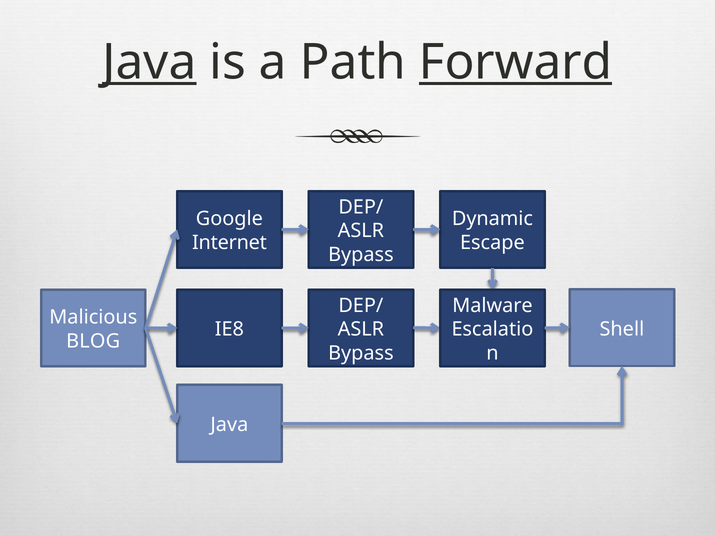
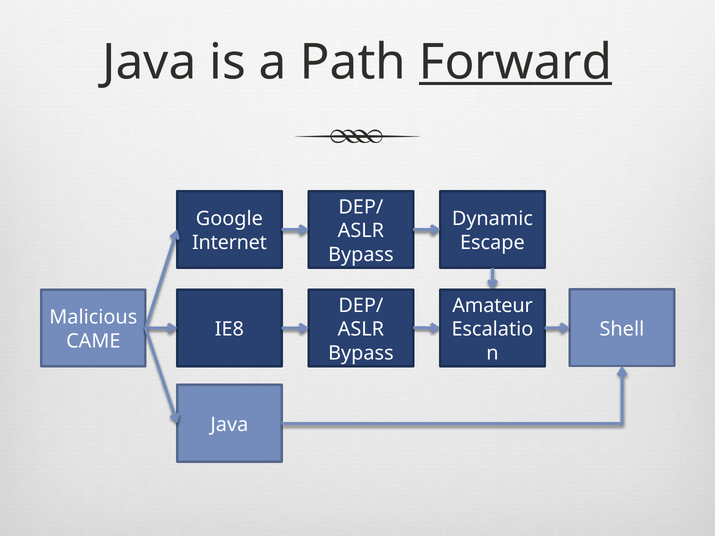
Java at (149, 62) underline: present -> none
Malware: Malware -> Amateur
BLOG: BLOG -> CAME
